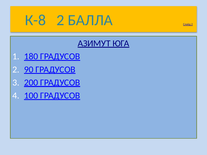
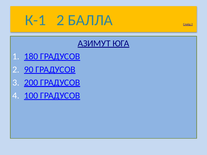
К-8: К-8 -> К-1
